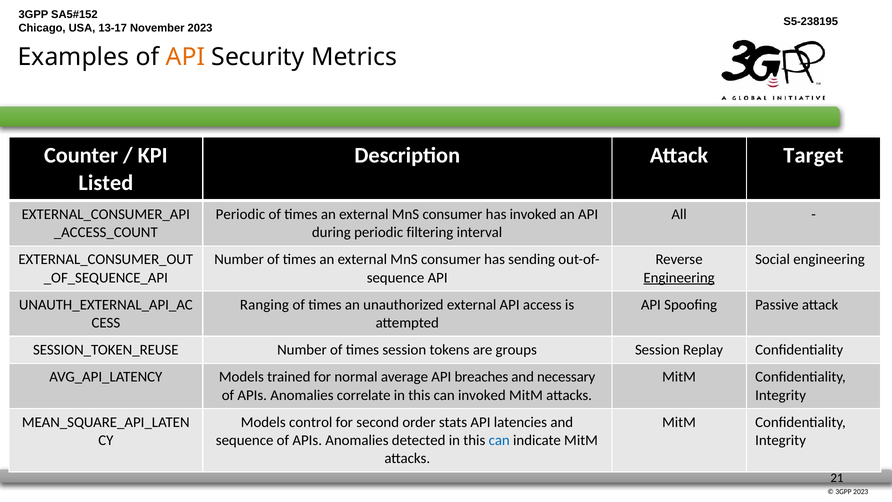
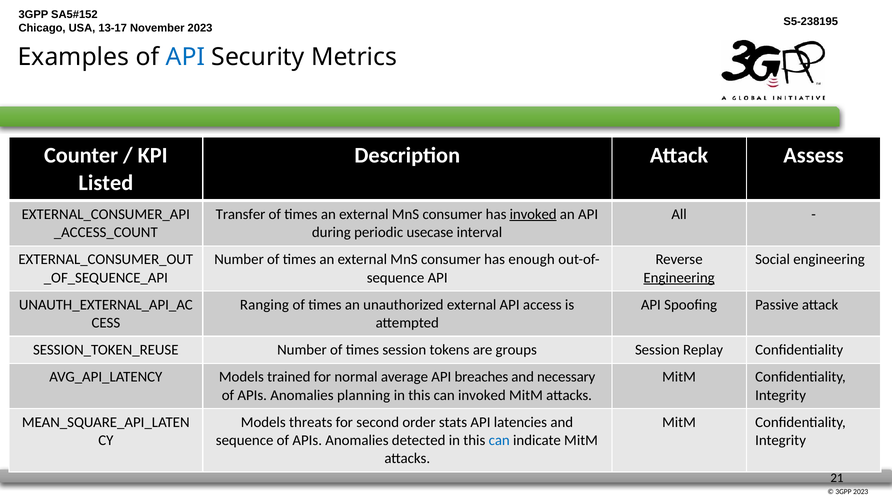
API at (185, 57) colour: orange -> blue
Target: Target -> Assess
Periodic at (240, 214): Periodic -> Transfer
invoked at (533, 214) underline: none -> present
filtering: filtering -> usecase
sending: sending -> enough
correlate: correlate -> planning
control: control -> threats
